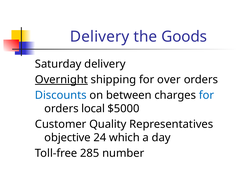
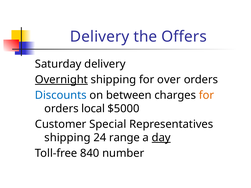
Goods: Goods -> Offers
for at (206, 95) colour: blue -> orange
Quality: Quality -> Special
objective at (68, 138): objective -> shipping
which: which -> range
day underline: none -> present
285: 285 -> 840
